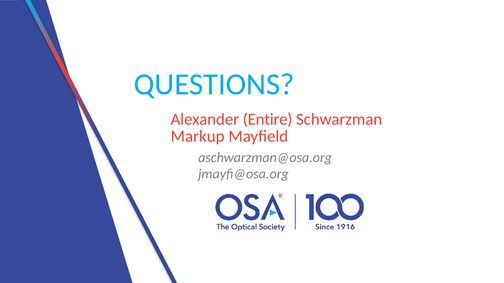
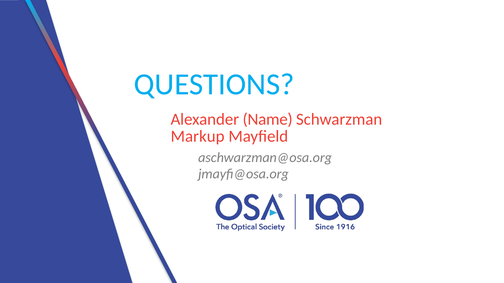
Entire: Entire -> Name
